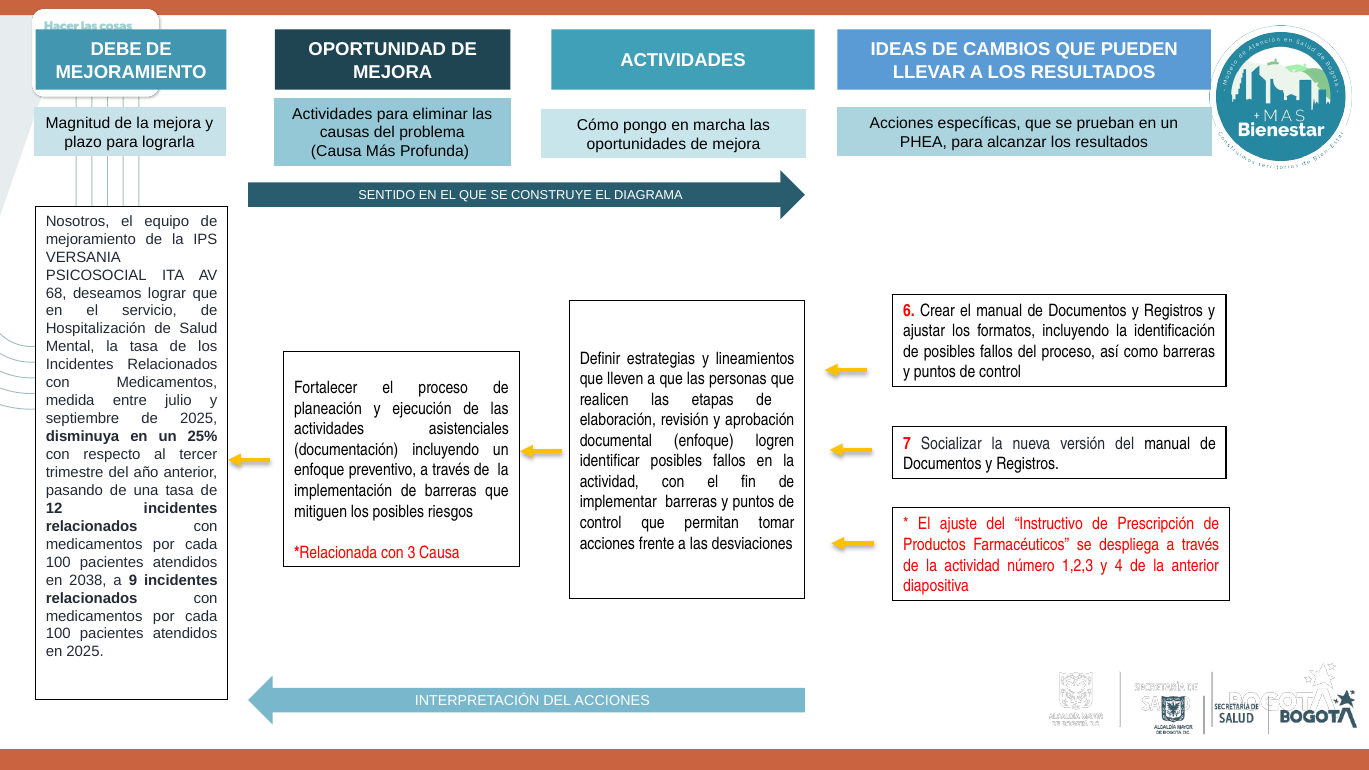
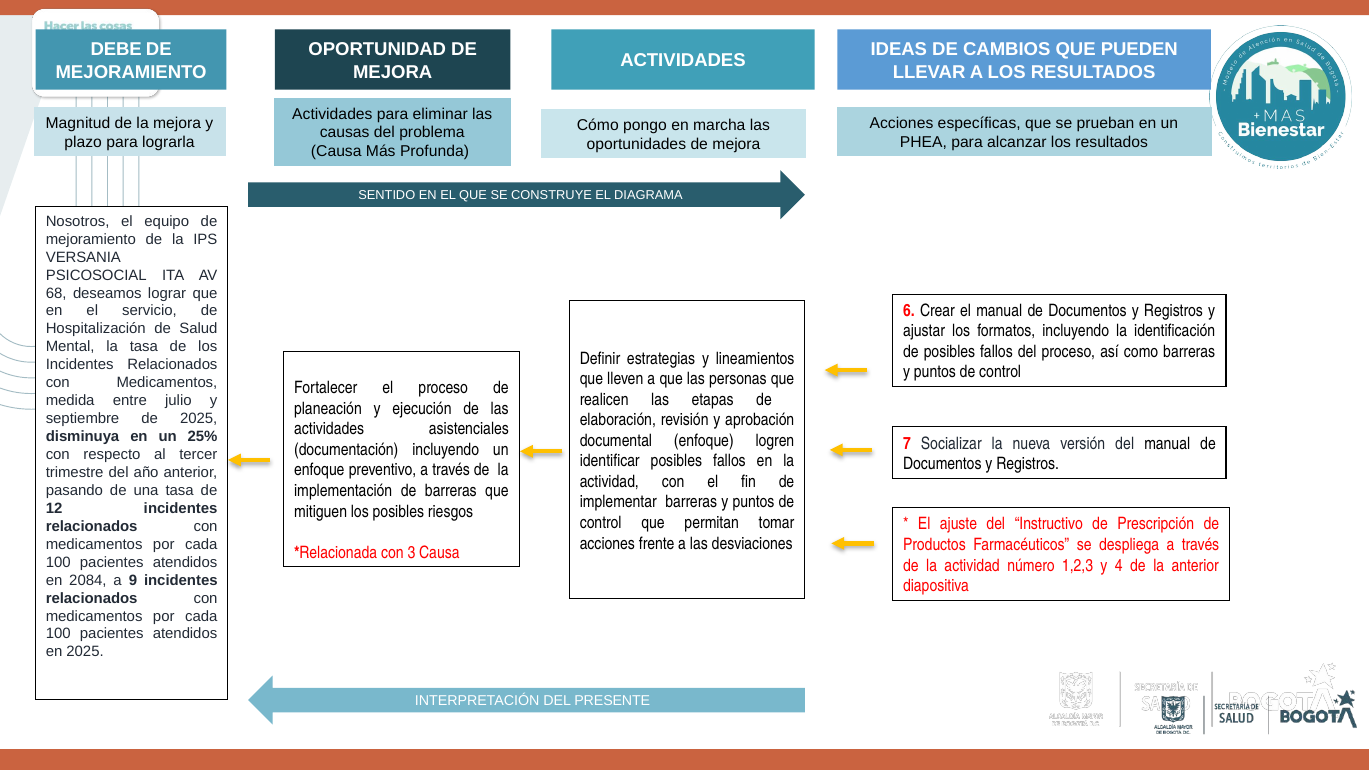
2038: 2038 -> 2084
DEL ACCIONES: ACCIONES -> PRESENTE
